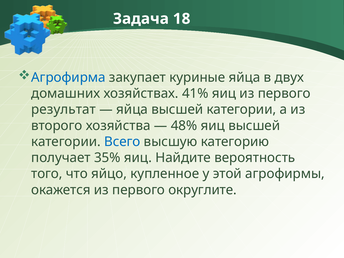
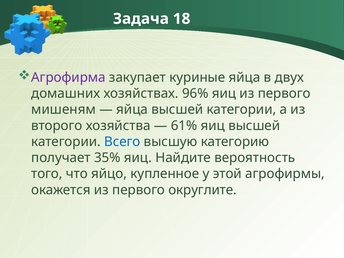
Агрофирма colour: blue -> purple
41%: 41% -> 96%
результат: результат -> мишеням
48%: 48% -> 61%
